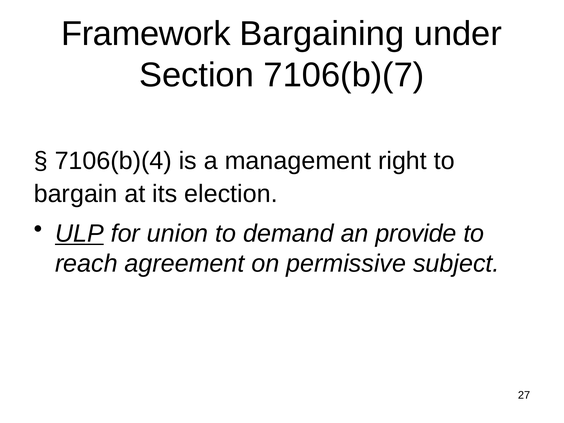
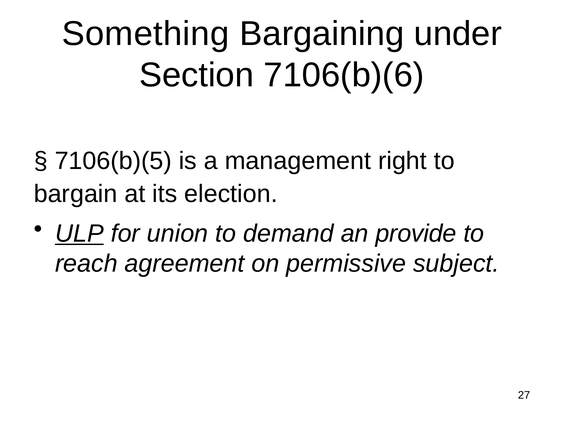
Framework: Framework -> Something
7106(b)(7: 7106(b)(7 -> 7106(b)(6
7106(b)(4: 7106(b)(4 -> 7106(b)(5
